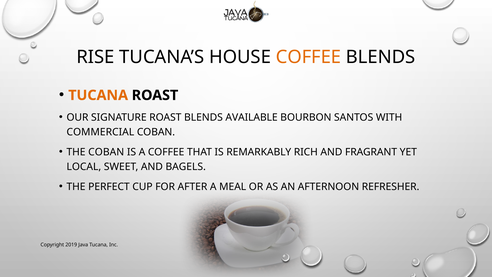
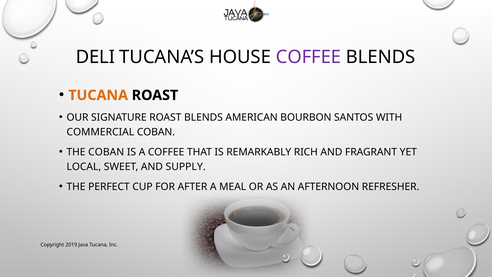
RISE: RISE -> DELI
COFFEE at (309, 57) colour: orange -> purple
AVAILABLE: AVAILABLE -> AMERICAN
BAGELS: BAGELS -> SUPPLY
